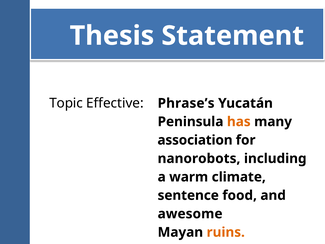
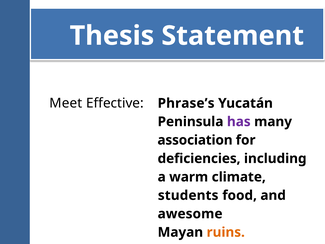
Topic: Topic -> Meet
has colour: orange -> purple
nanorobots: nanorobots -> deficiencies
sentence: sentence -> students
